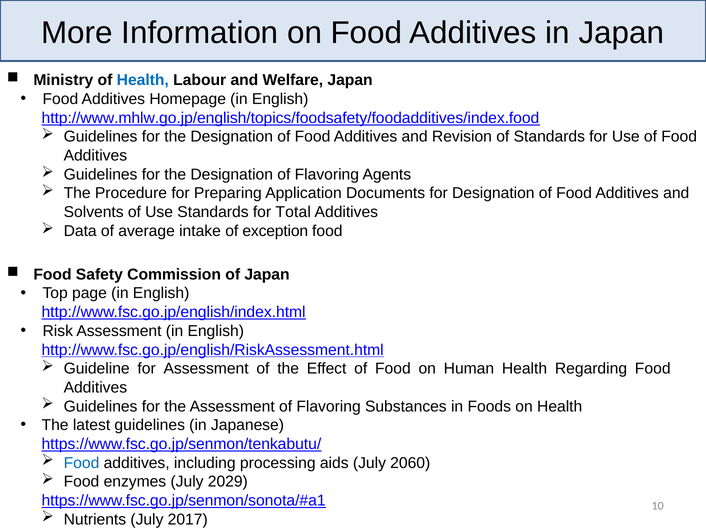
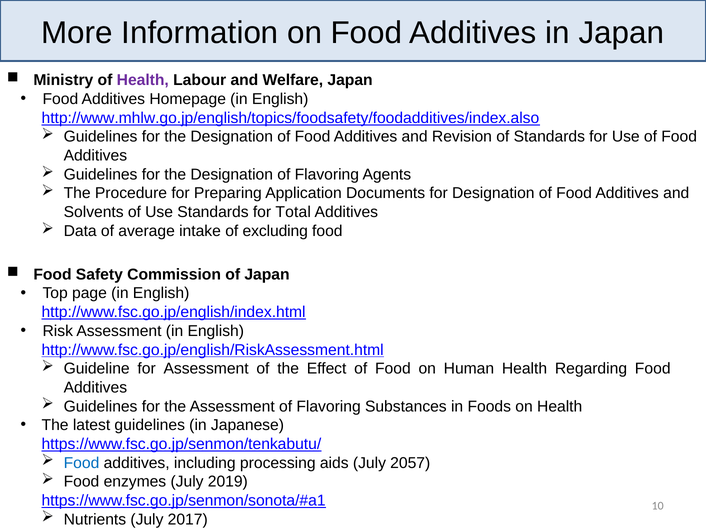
Health at (143, 80) colour: blue -> purple
http://www.mhlw.go.jp/english/topics/foodsafety/foodadditives/index.food: http://www.mhlw.go.jp/english/topics/foodsafety/foodadditives/index.food -> http://www.mhlw.go.jp/english/topics/foodsafety/foodadditives/index.also
exception: exception -> excluding
2060: 2060 -> 2057
2029: 2029 -> 2019
